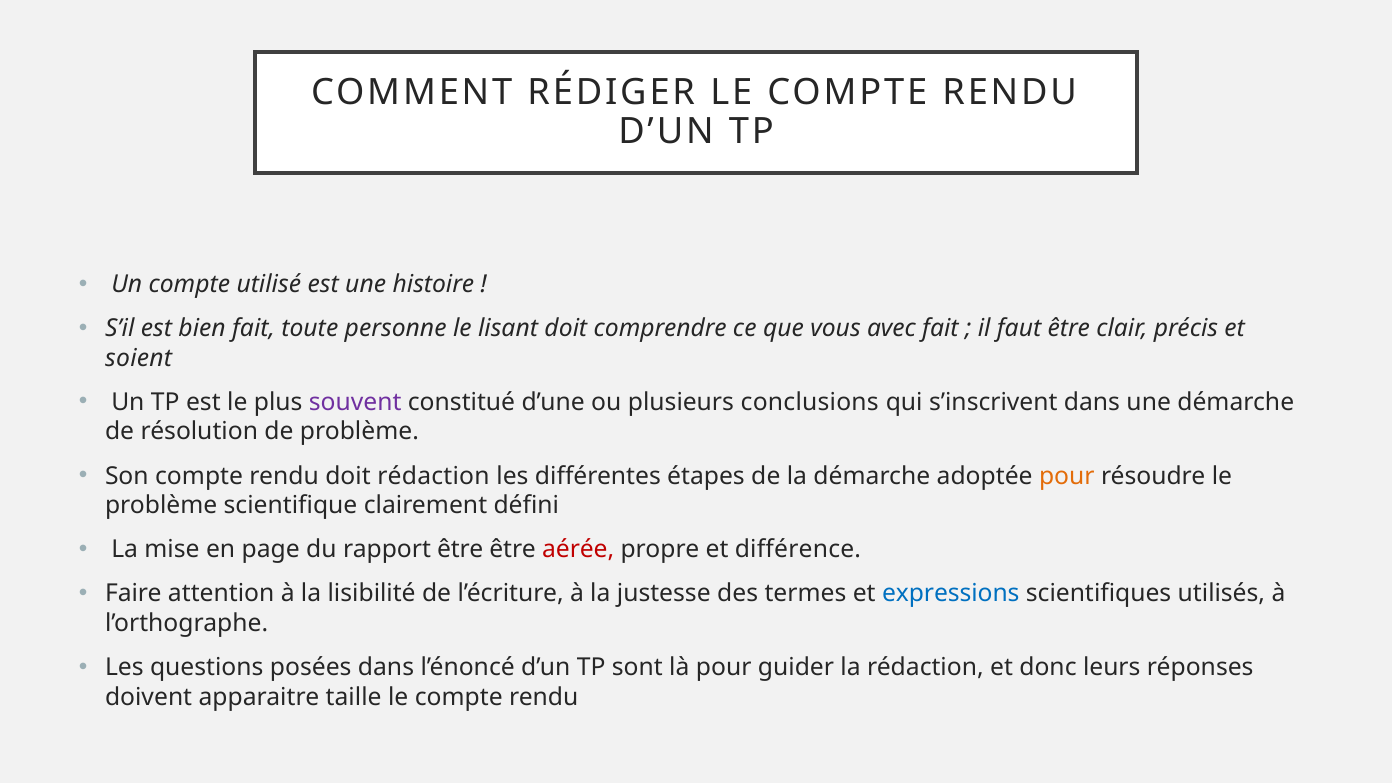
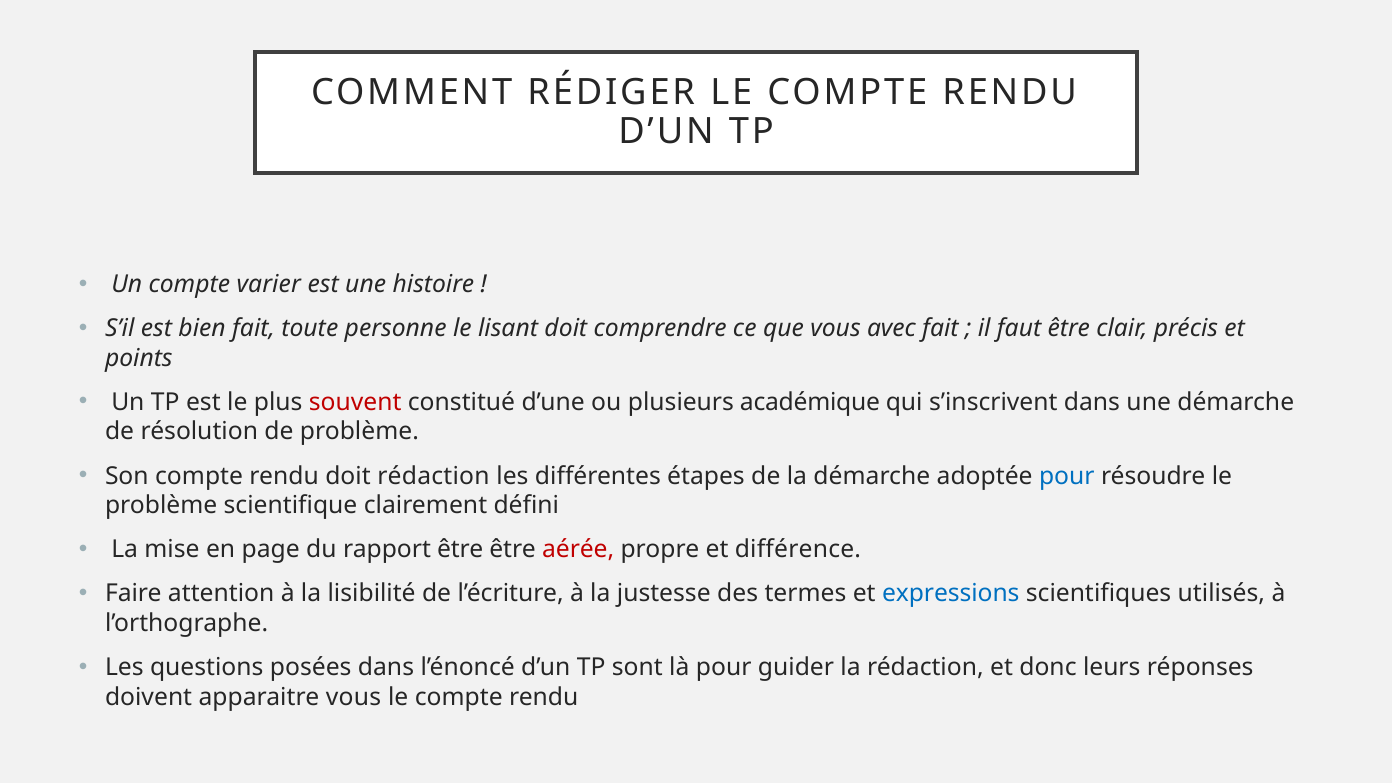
utilisé: utilisé -> varier
soient: soient -> points
souvent colour: purple -> red
conclusions: conclusions -> académique
pour at (1067, 476) colour: orange -> blue
apparaitre taille: taille -> vous
